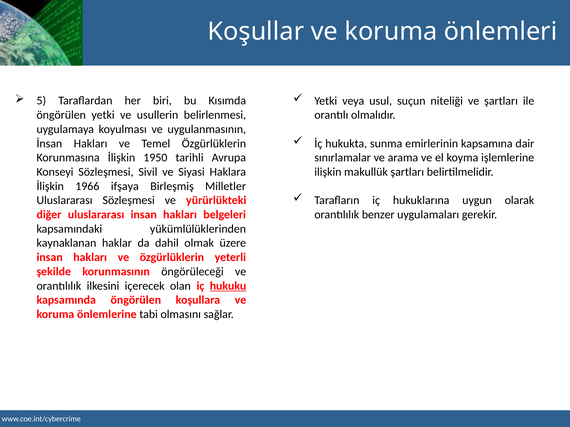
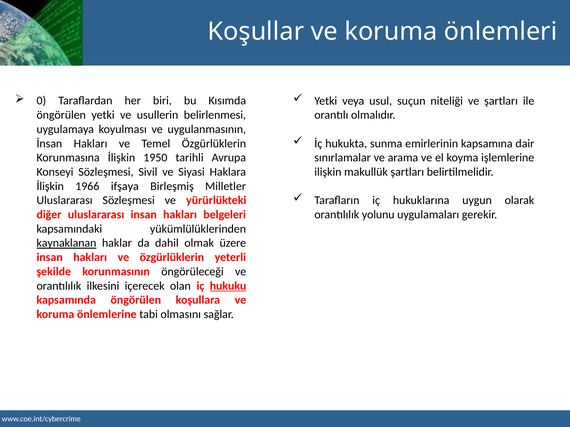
5: 5 -> 0
benzer: benzer -> yolunu
kaynaklanan underline: none -> present
